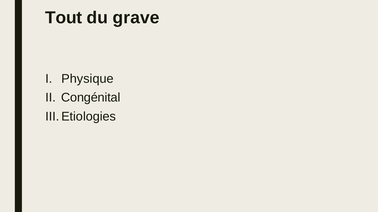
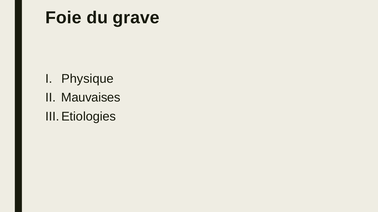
Tout: Tout -> Foie
Congénital: Congénital -> Mauvaises
